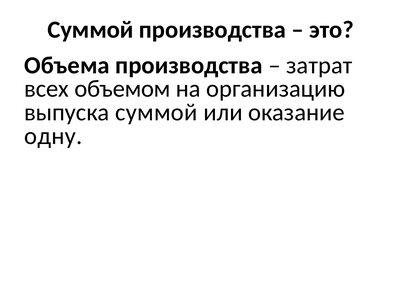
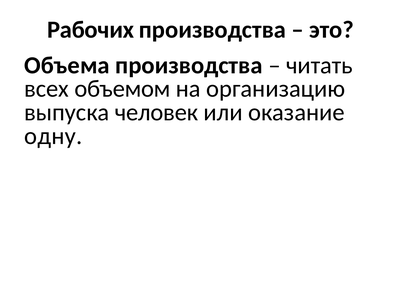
Суммой at (91, 30): Суммой -> Рабочих
затрат: затрат -> читать
выпуска суммой: суммой -> человек
